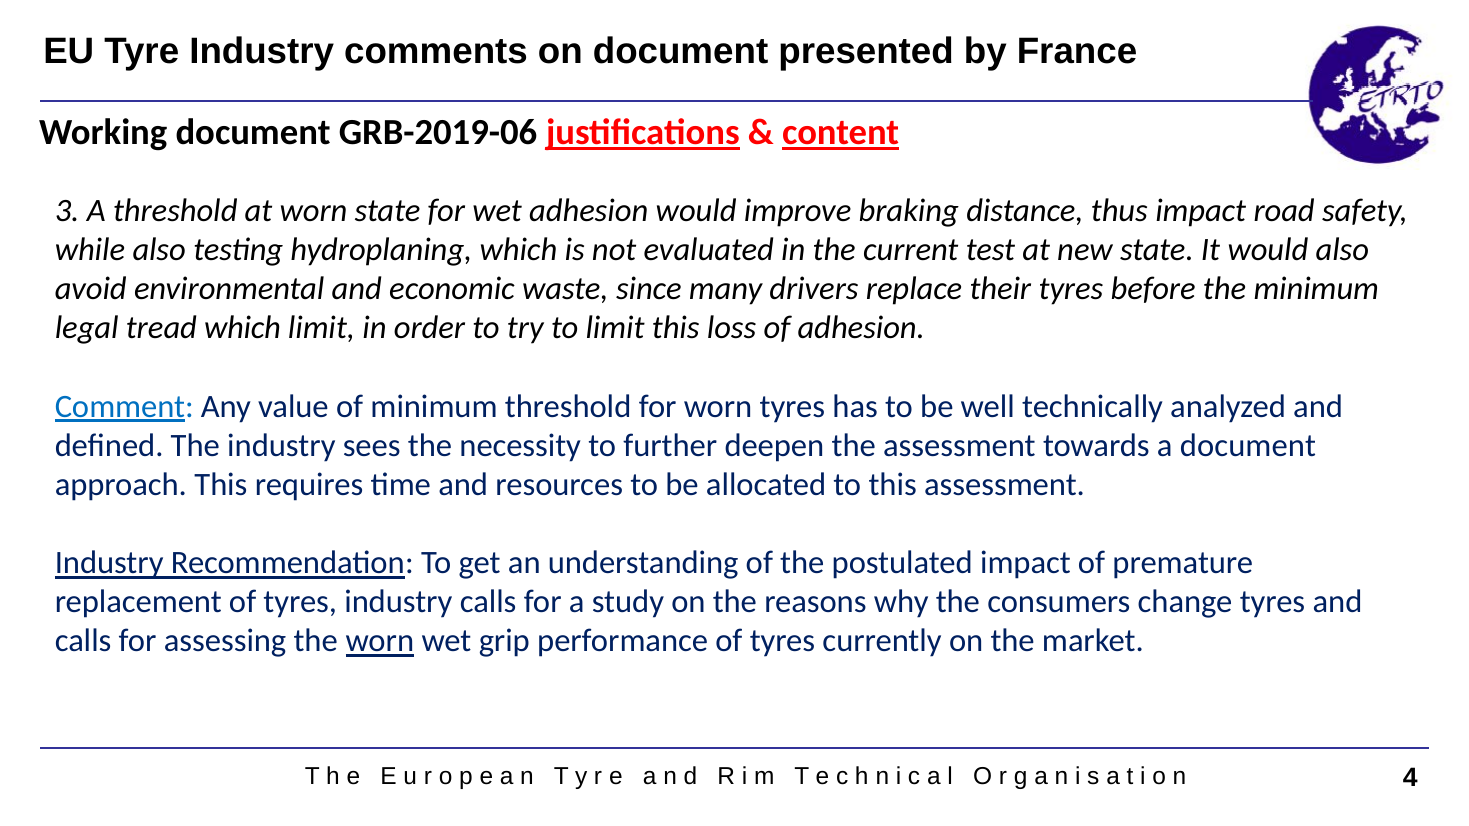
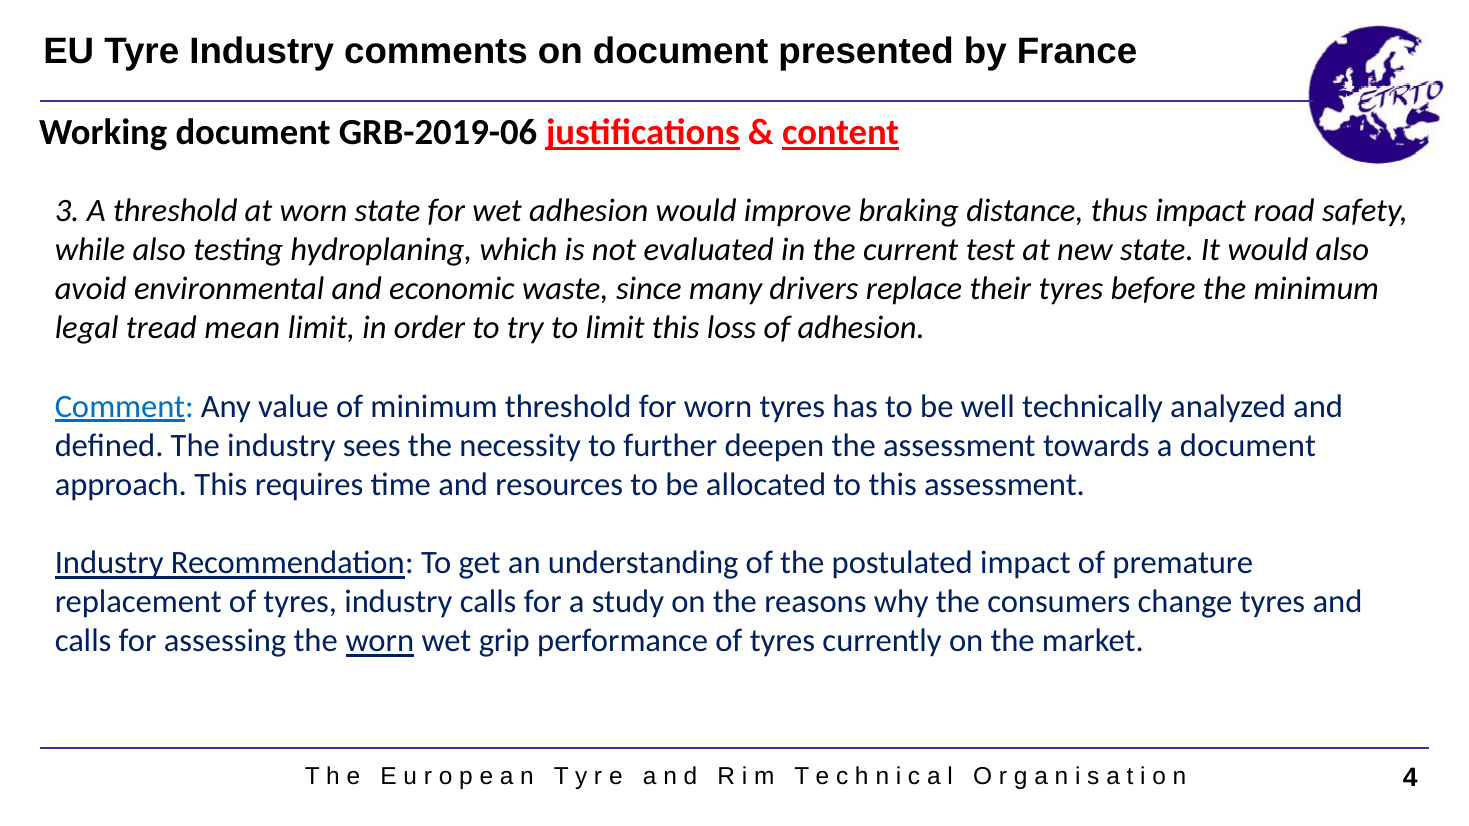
tread which: which -> mean
